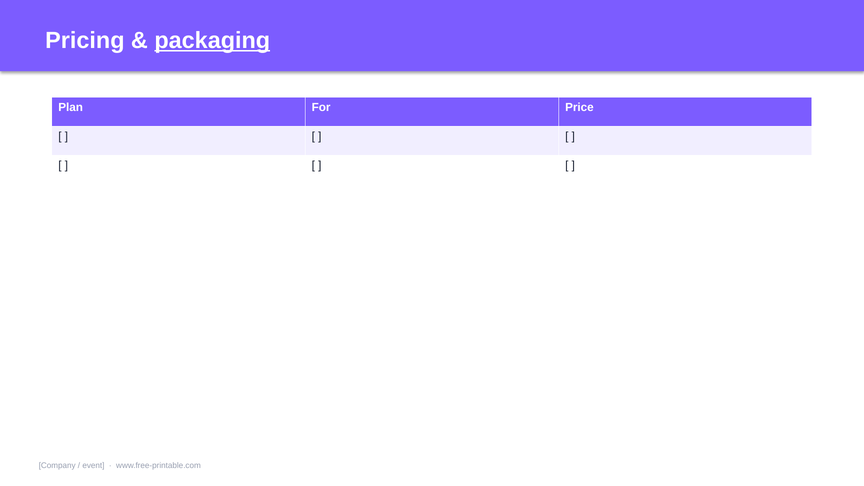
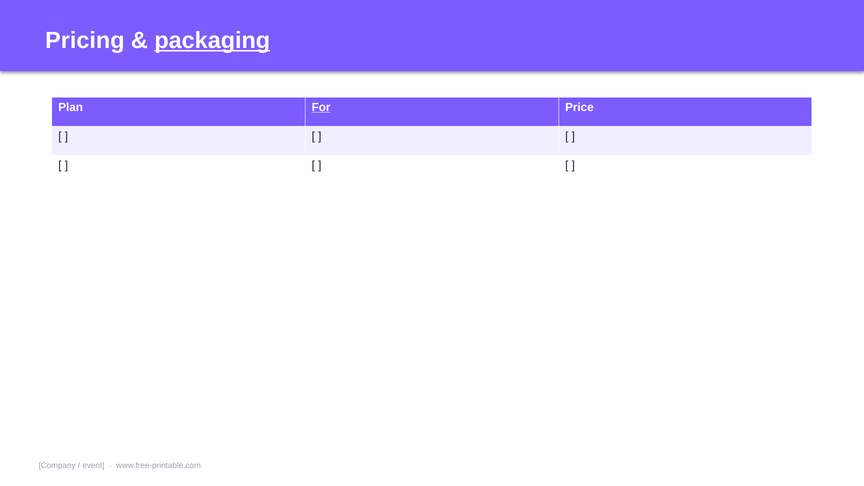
For underline: none -> present
